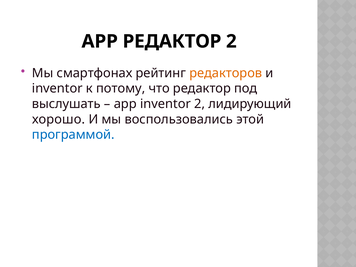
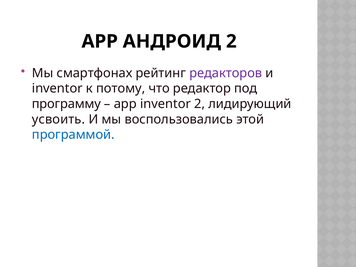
APP РЕДАКТОР: РЕДАКТОР -> АНДРОИД
редакторов colour: orange -> purple
выслушать: выслушать -> программу
хорошо: хорошо -> усвоить
